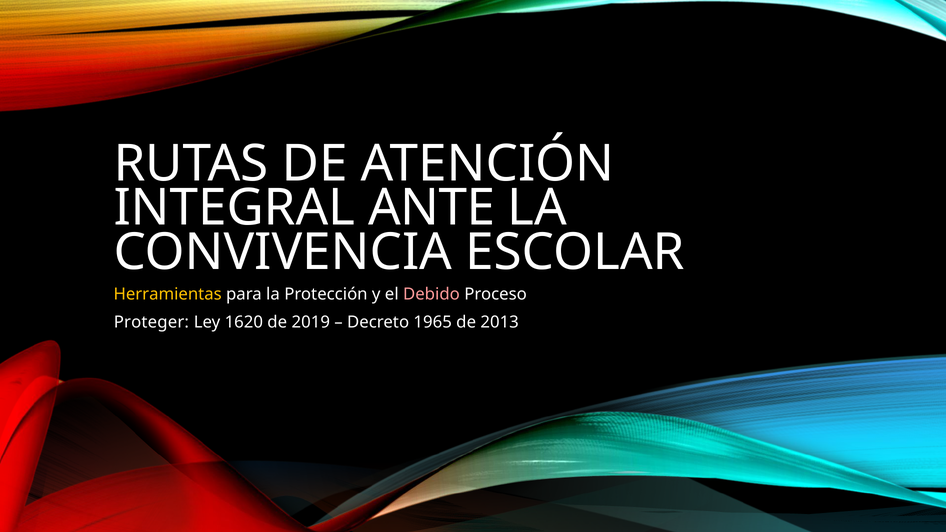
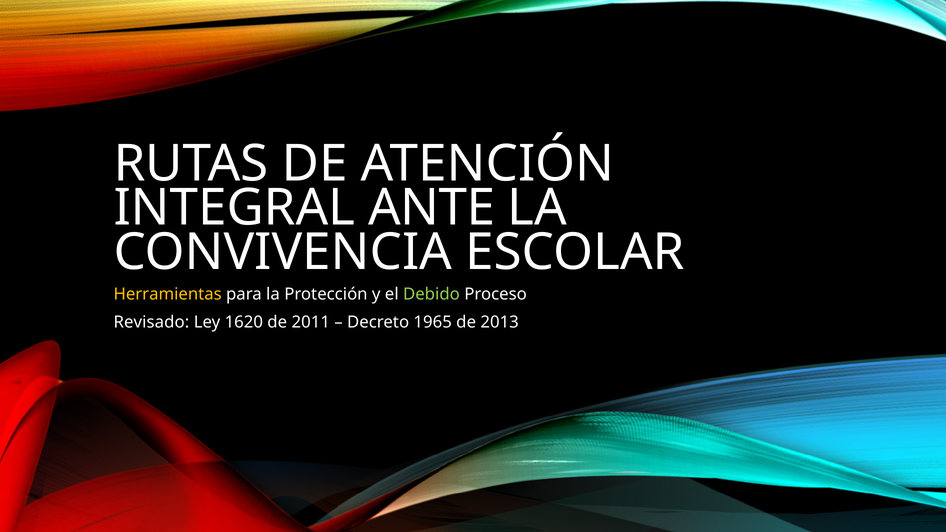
Debido colour: pink -> light green
Proteger: Proteger -> Revisado
2019: 2019 -> 2011
